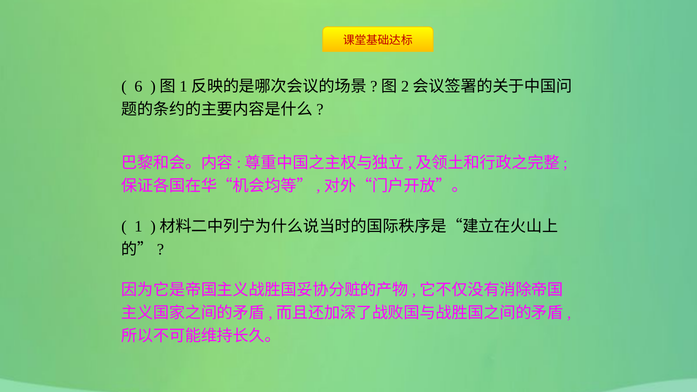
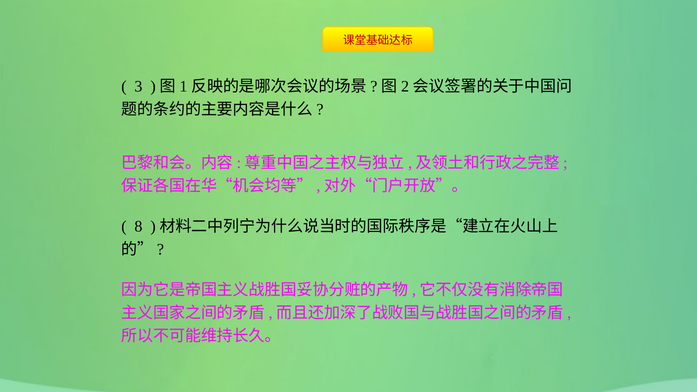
6: 6 -> 3
1: 1 -> 8
